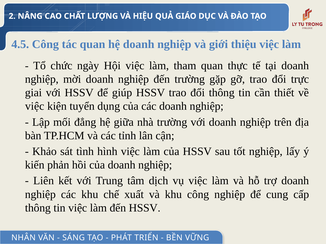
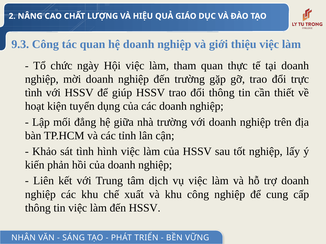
4.5: 4.5 -> 9.3
giai at (33, 93): giai -> tình
việc at (35, 106): việc -> hoạt
